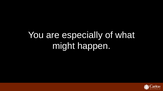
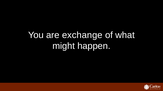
especially: especially -> exchange
